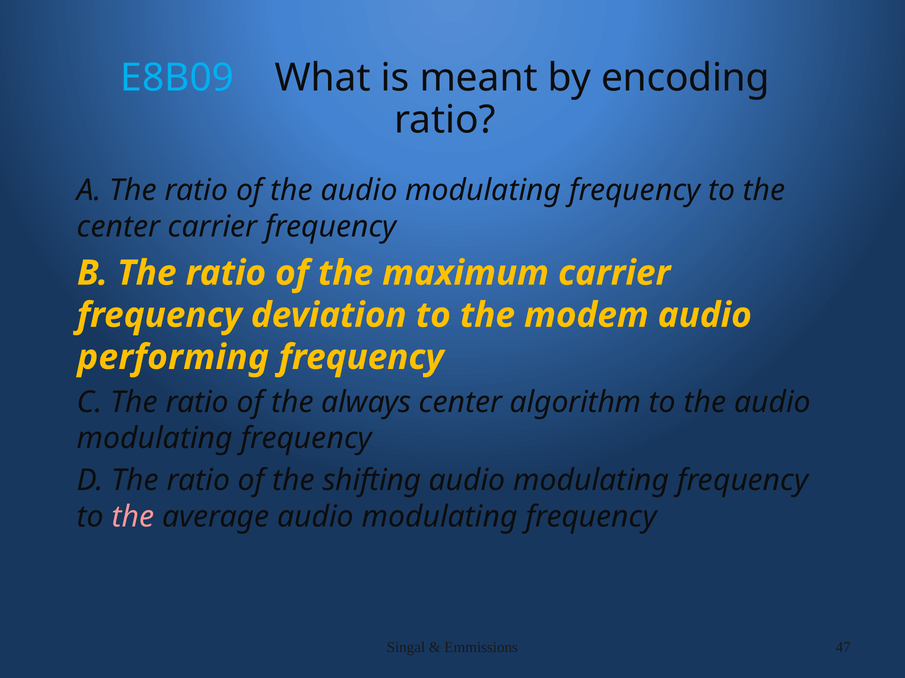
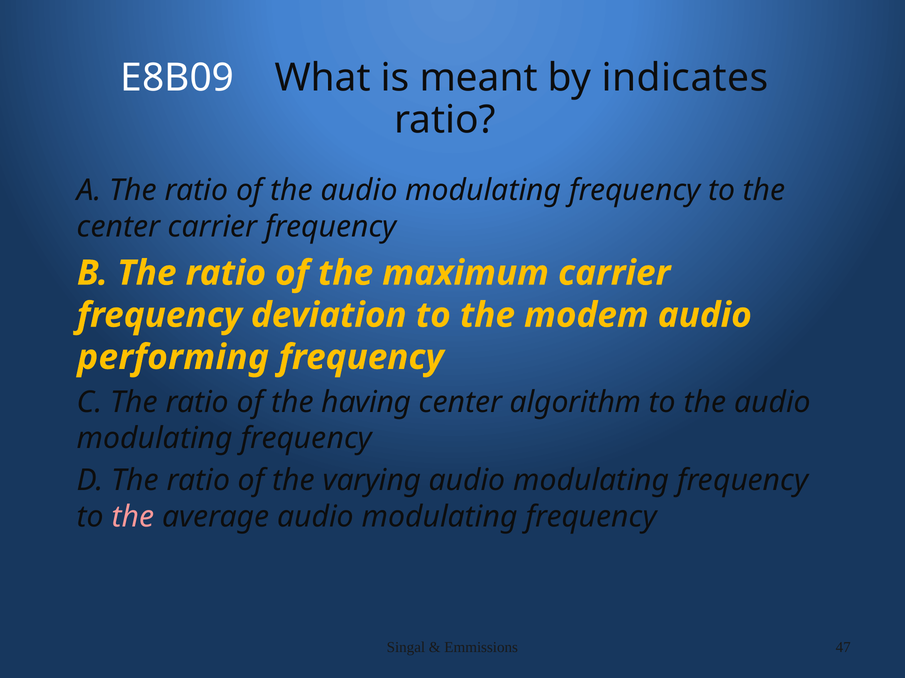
E8B09 colour: light blue -> white
encoding: encoding -> indicates
always: always -> having
shifting: shifting -> varying
